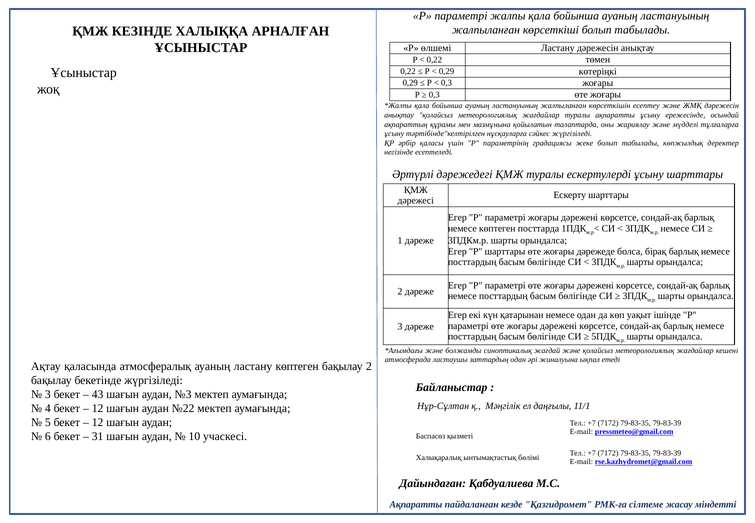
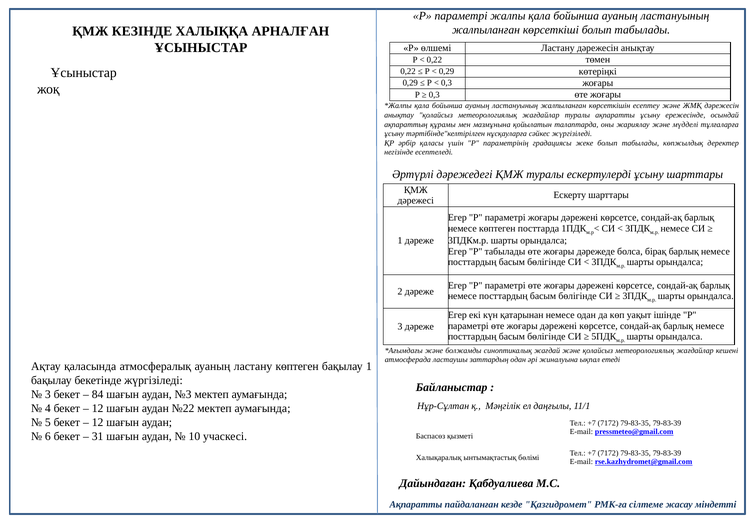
P шарттары: шарттары -> табылады
бақылау 2: 2 -> 1
43: 43 -> 84
